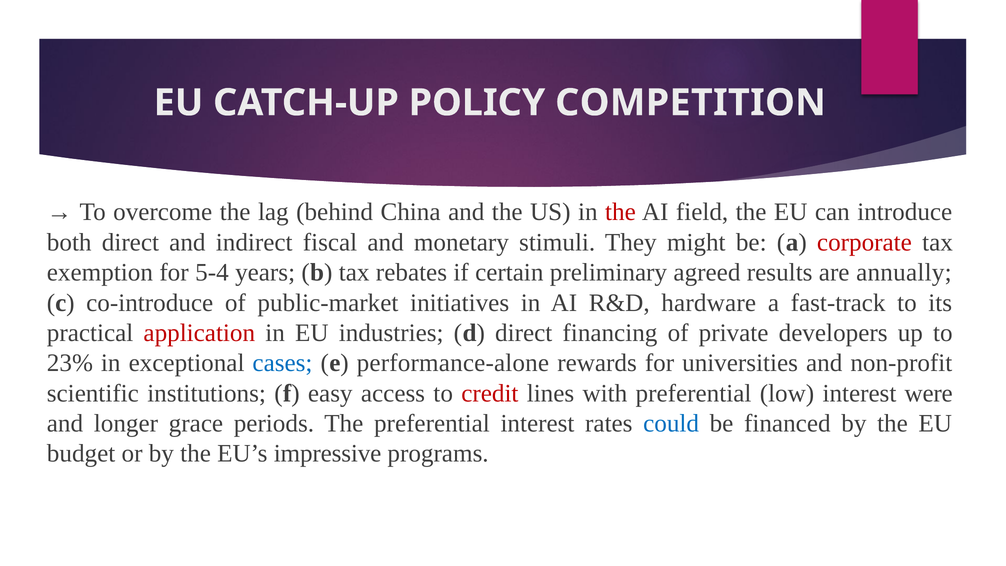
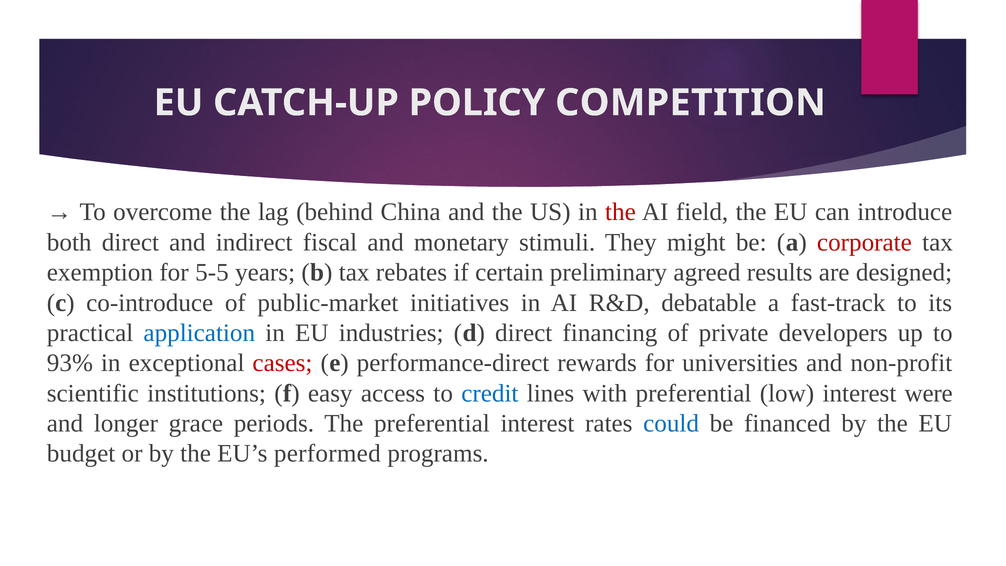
5-4: 5-4 -> 5-5
annually: annually -> designed
hardware: hardware -> debatable
application colour: red -> blue
23%: 23% -> 93%
cases colour: blue -> red
performance-alone: performance-alone -> performance-direct
credit colour: red -> blue
impressive: impressive -> performed
